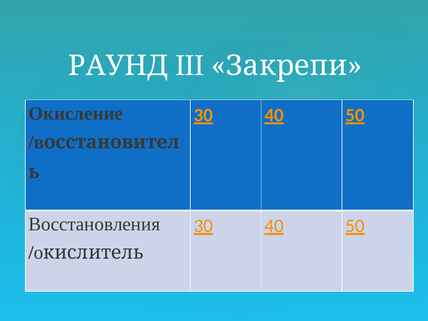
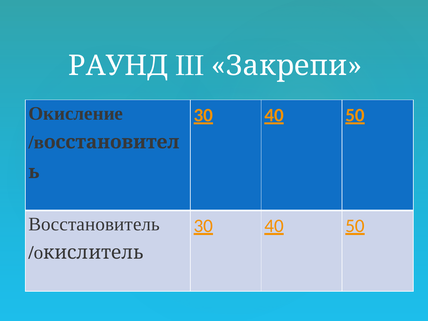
Восстановления: Восстановления -> Восстановитель
